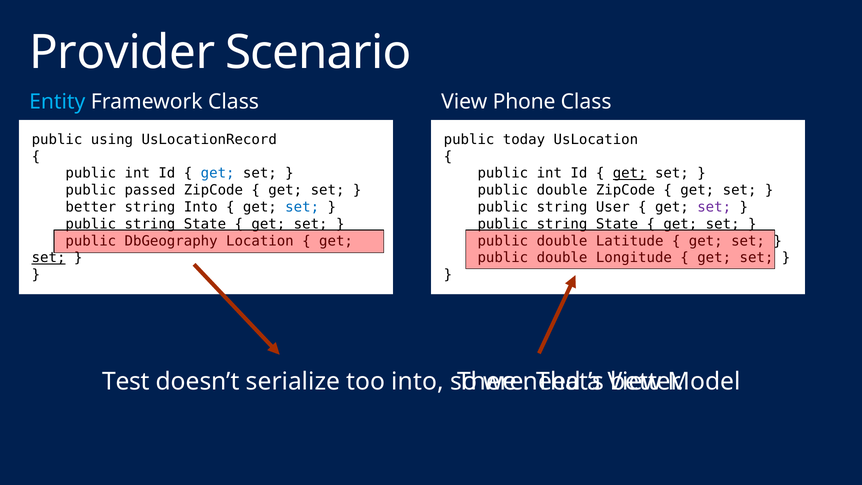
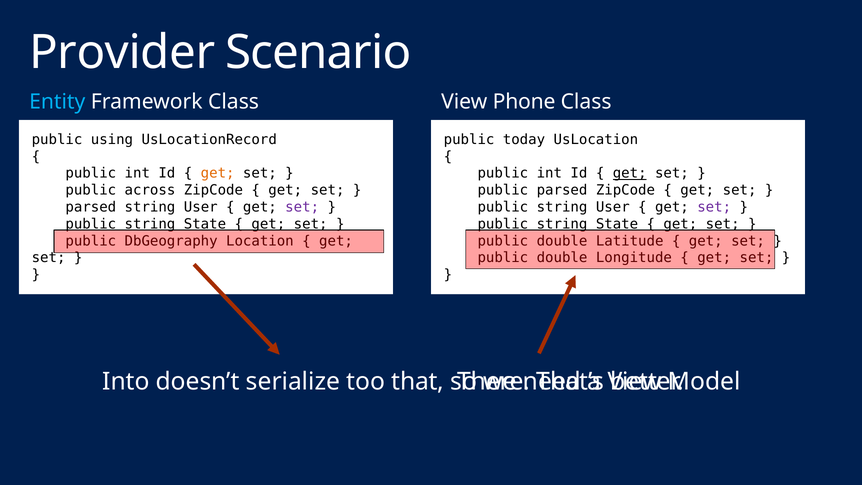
get at (218, 173) colour: blue -> orange
passed: passed -> across
double at (562, 190): double -> parsed
better at (91, 207): better -> parsed
Into at (201, 207): Into -> User
set at (302, 207) colour: blue -> purple
set at (49, 258) underline: present -> none
Test: Test -> Into
too into: into -> that
